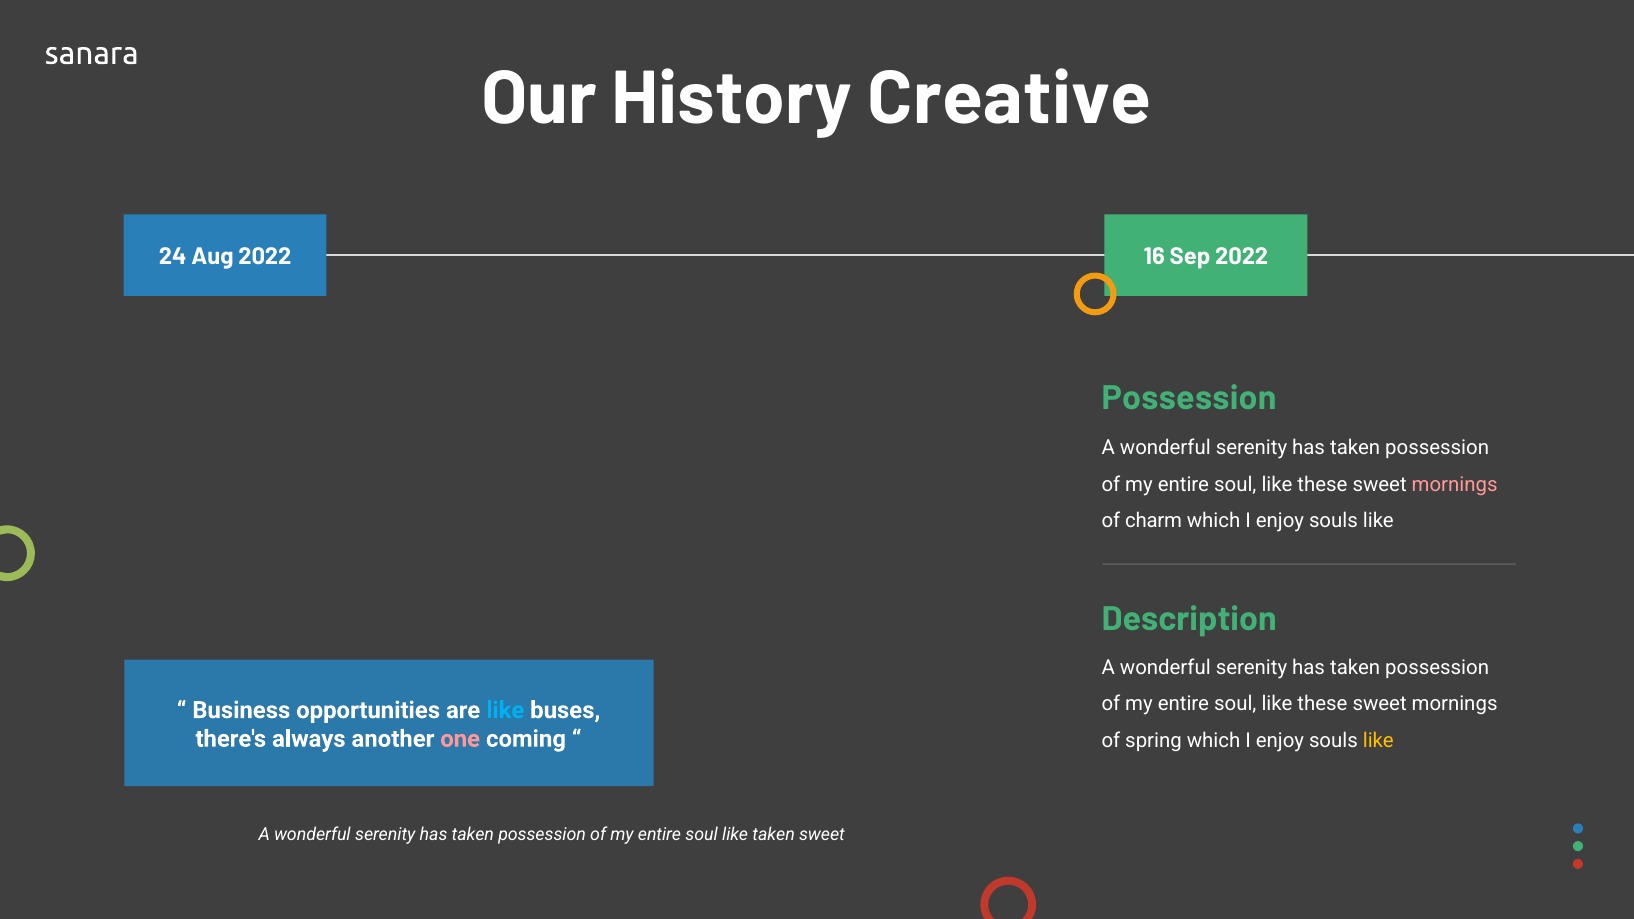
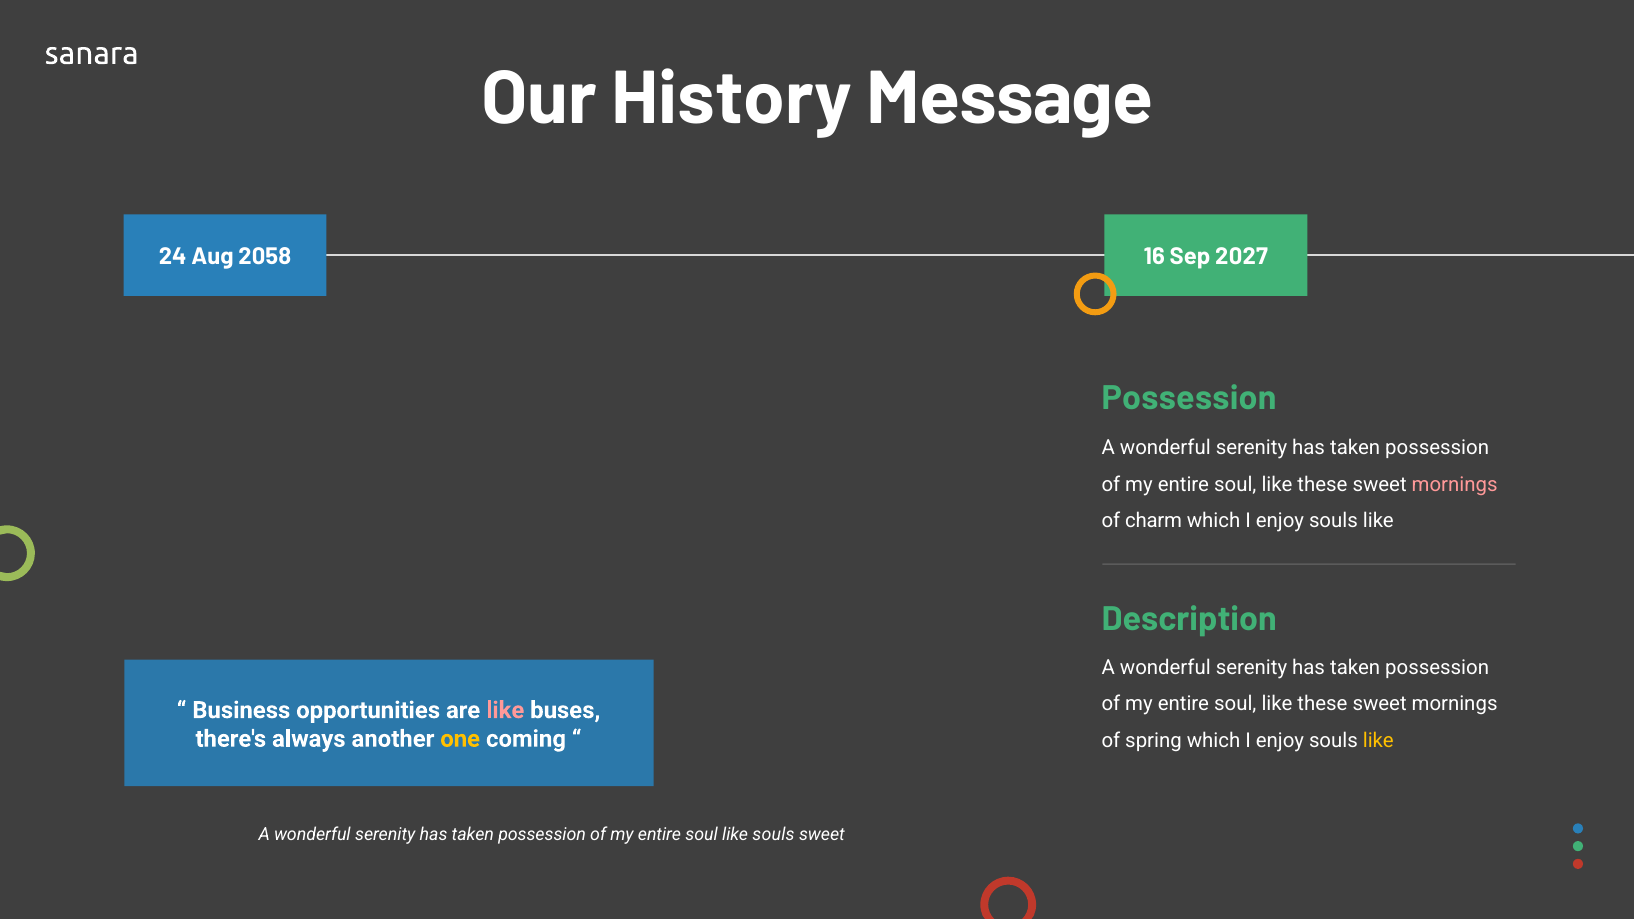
Creative: Creative -> Message
Aug 2022: 2022 -> 2058
Sep 2022: 2022 -> 2027
like at (505, 710) colour: light blue -> pink
one colour: pink -> yellow
like taken: taken -> souls
